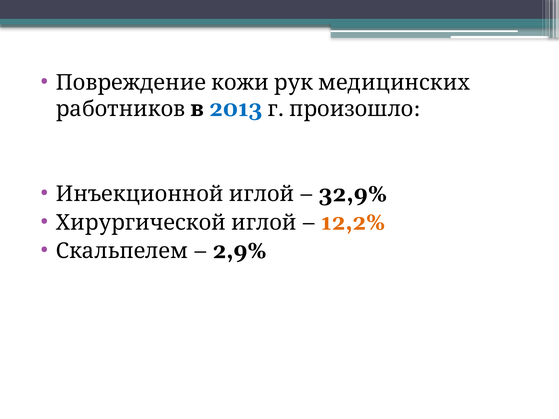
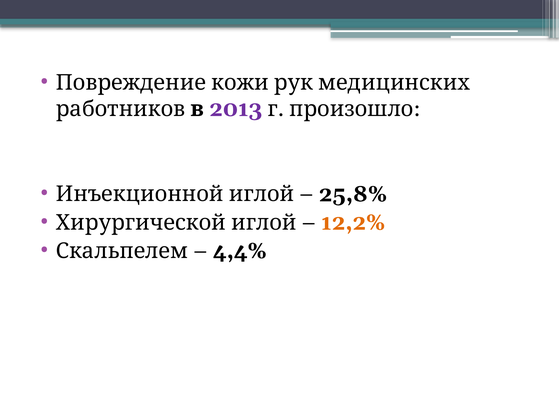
2013 colour: blue -> purple
32,9%: 32,9% -> 25,8%
2,9%: 2,9% -> 4,4%
